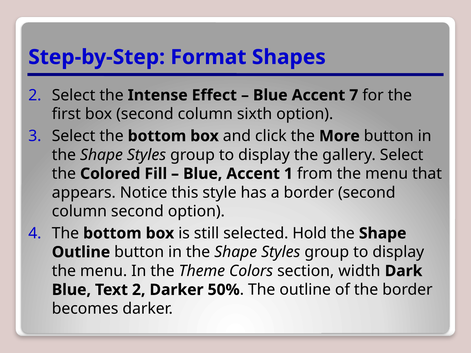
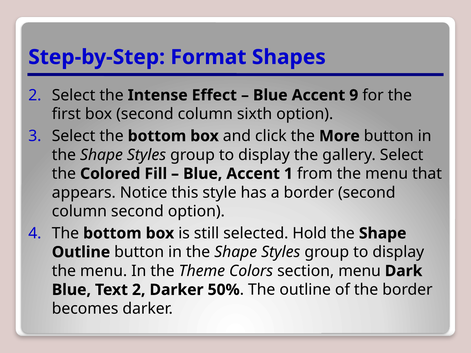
7: 7 -> 9
section width: width -> menu
